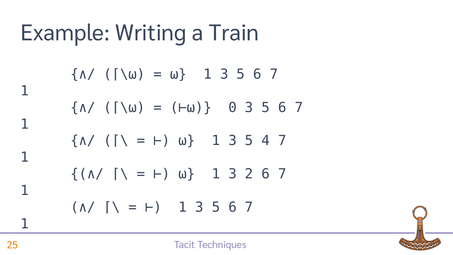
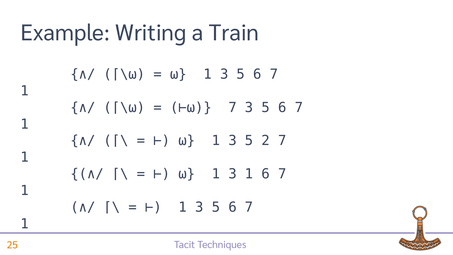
0 at (233, 107): 0 -> 7
4: 4 -> 2
3 2: 2 -> 1
